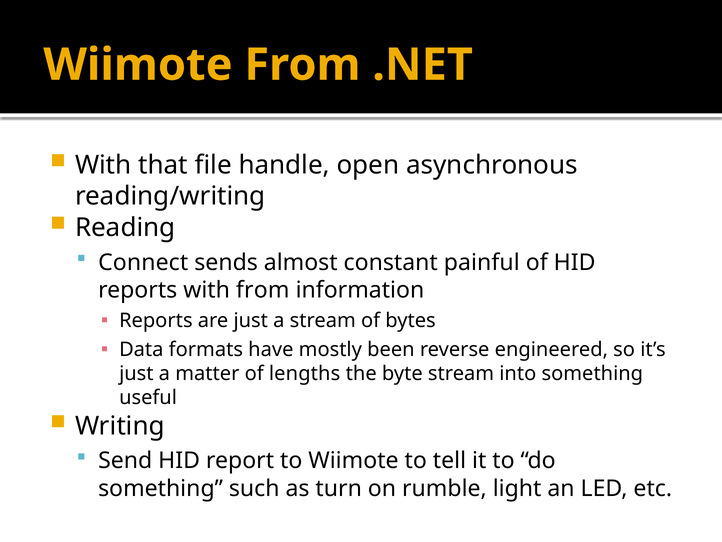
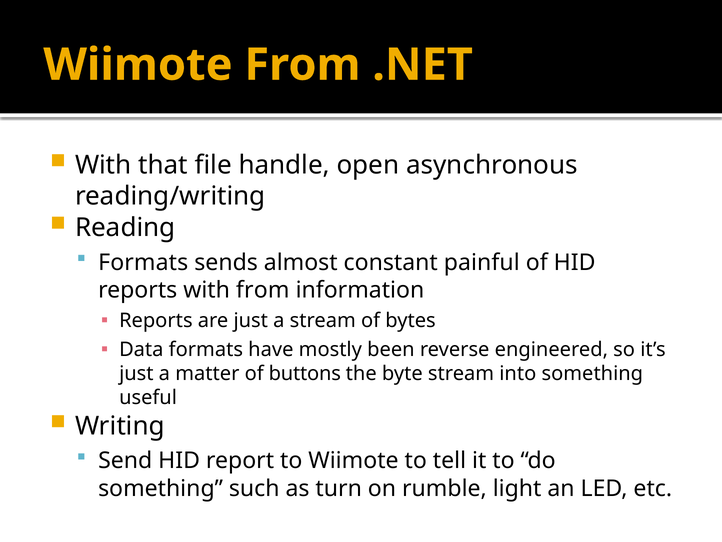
Connect at (143, 262): Connect -> Formats
lengths: lengths -> buttons
